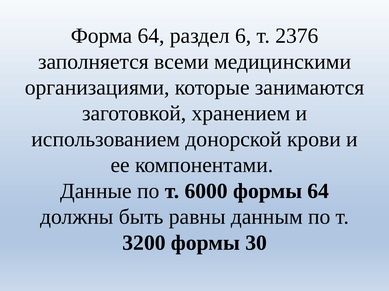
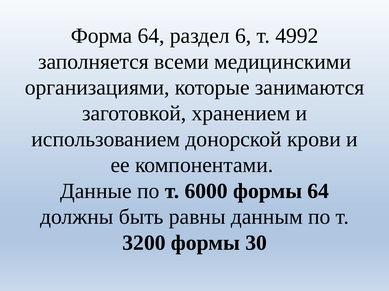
2376: 2376 -> 4992
